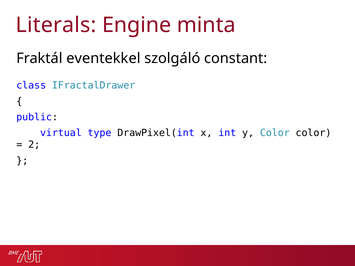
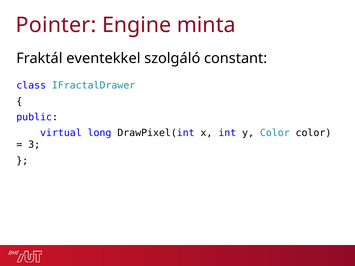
Literals: Literals -> Pointer
type: type -> long
2: 2 -> 3
